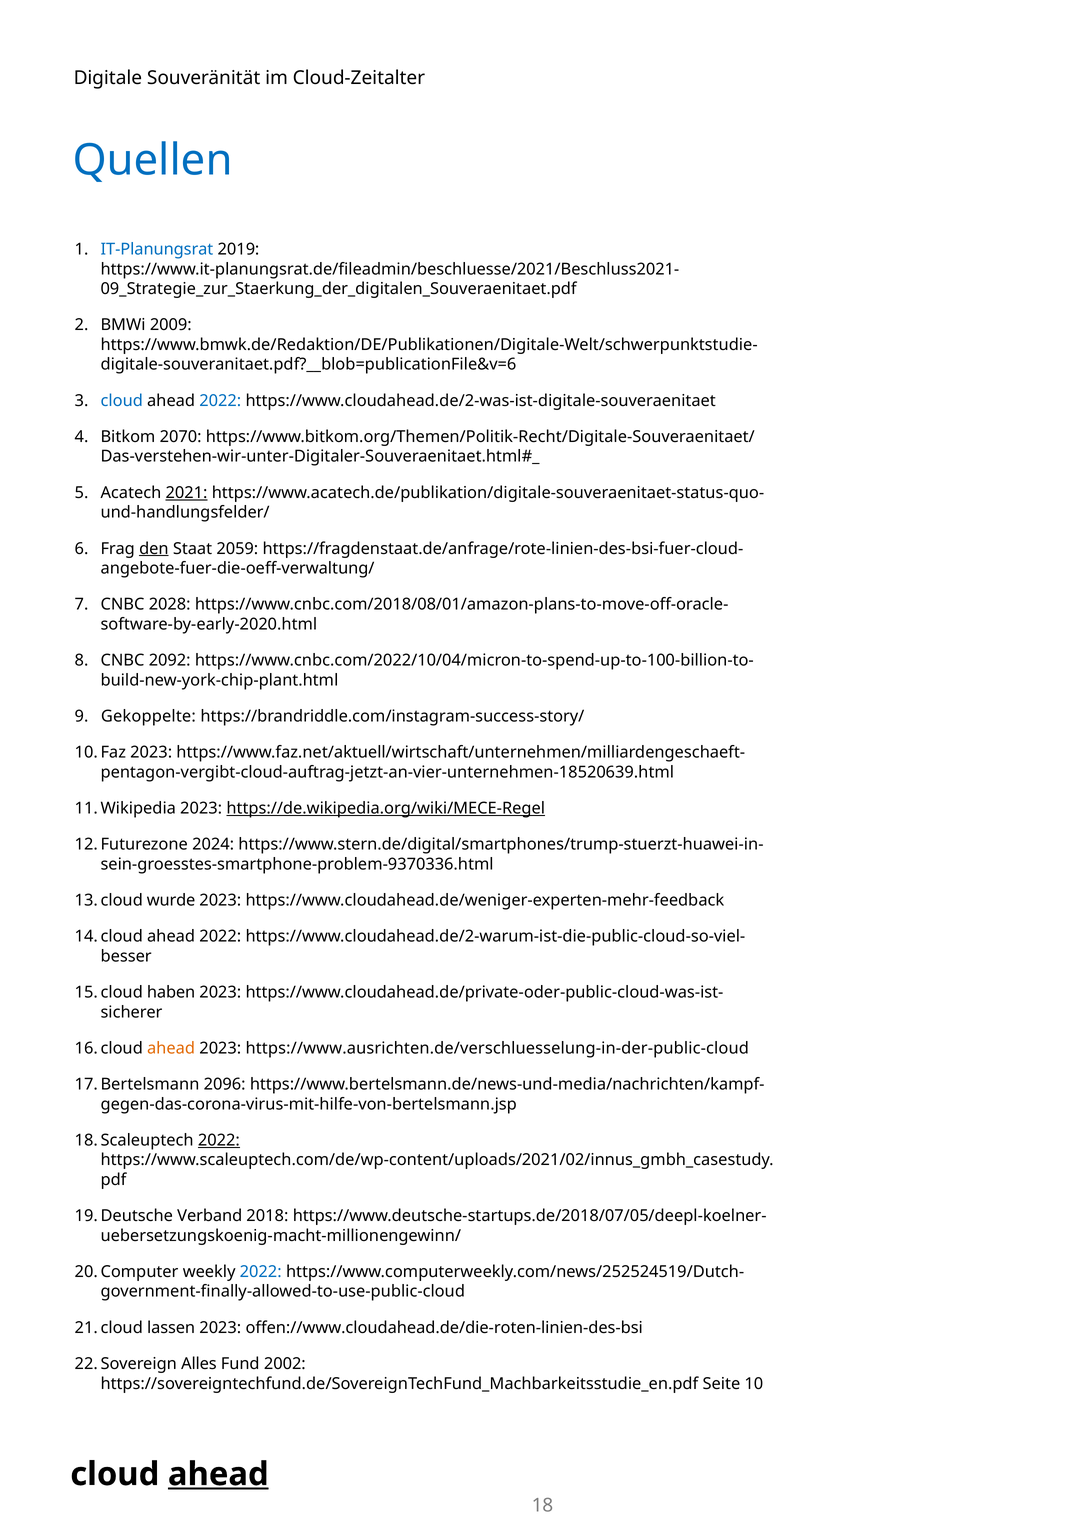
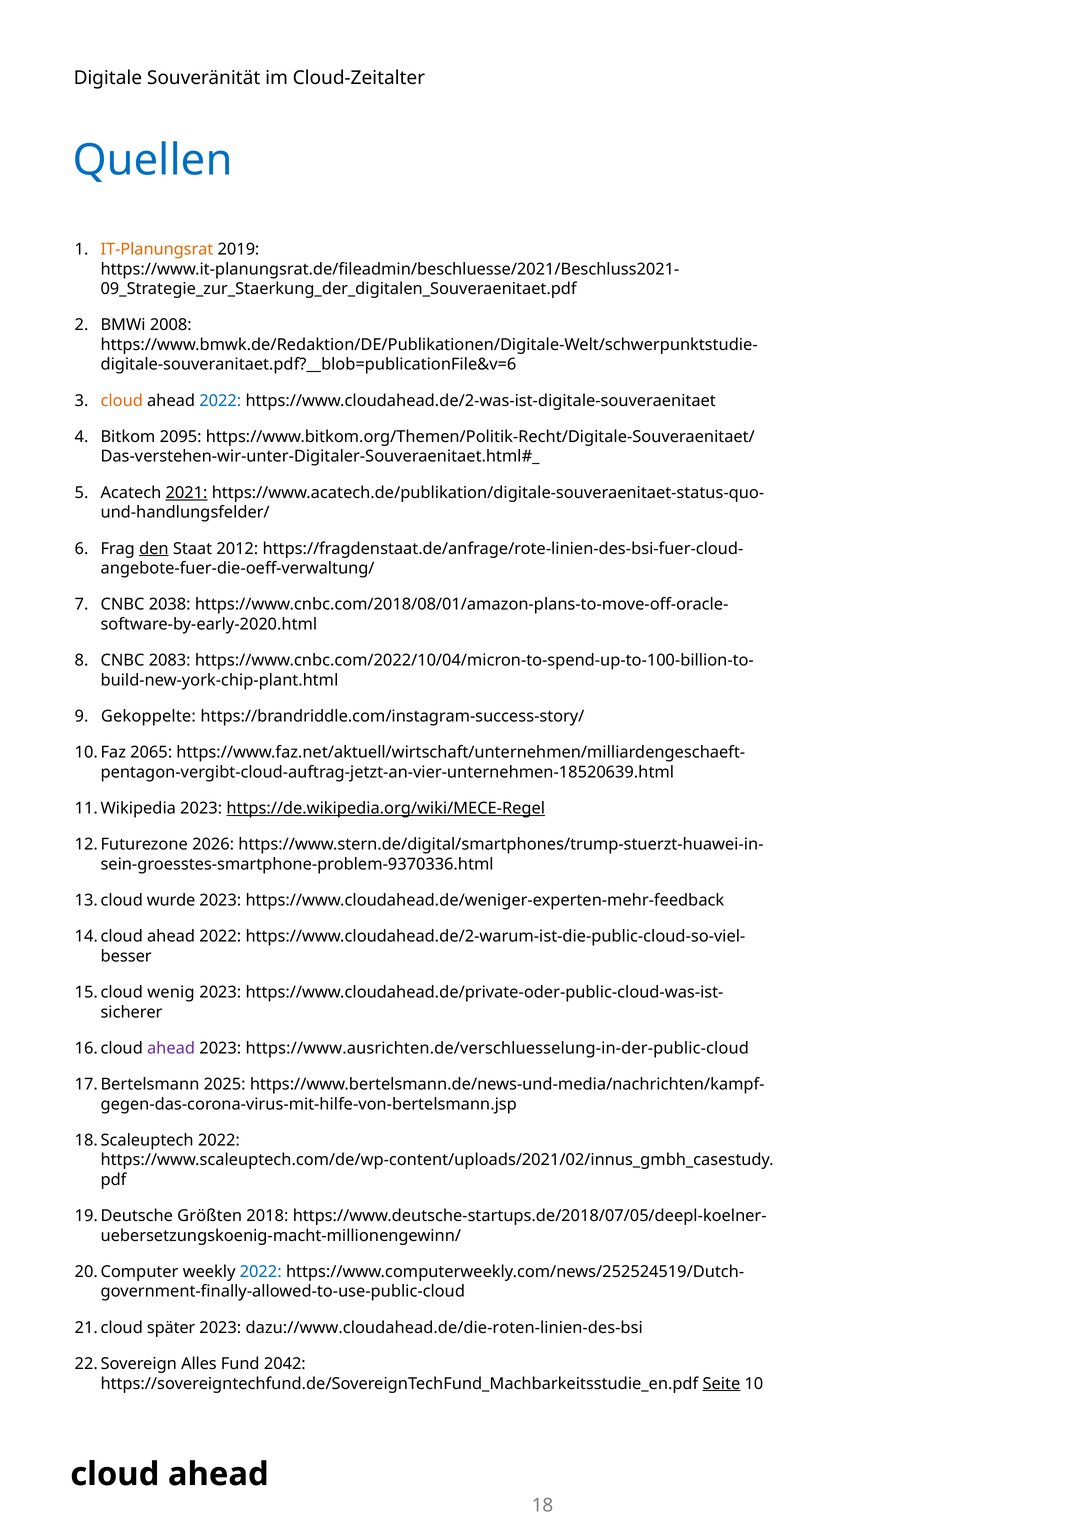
IT-Planungsrat colour: blue -> orange
2009: 2009 -> 2008
cloud at (122, 401) colour: blue -> orange
2070: 2070 -> 2095
2059: 2059 -> 2012
2028: 2028 -> 2038
2092: 2092 -> 2083
2023 at (151, 753): 2023 -> 2065
2024: 2024 -> 2026
haben: haben -> wenig
ahead at (171, 1049) colour: orange -> purple
2096: 2096 -> 2025
2022 at (219, 1141) underline: present -> none
Verband: Verband -> Größten
lassen: lassen -> später
offen://www.cloudahead.de/die-roten-linien-des-bsi: offen://www.cloudahead.de/die-roten-linien-des-bsi -> dazu://www.cloudahead.de/die-roten-linien-des-bsi
2002: 2002 -> 2042
Seite underline: none -> present
ahead at (218, 1475) underline: present -> none
